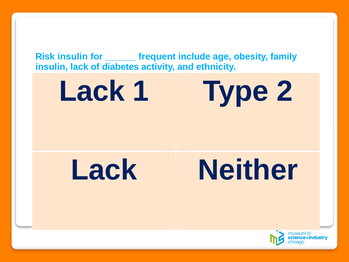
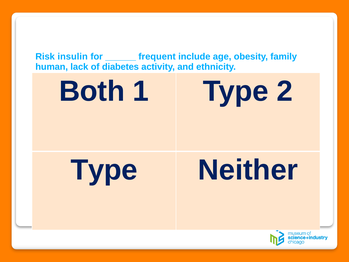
insulin at (52, 67): insulin -> human
Lack at (92, 91): Lack -> Both
Lack at (104, 170): Lack -> Type
